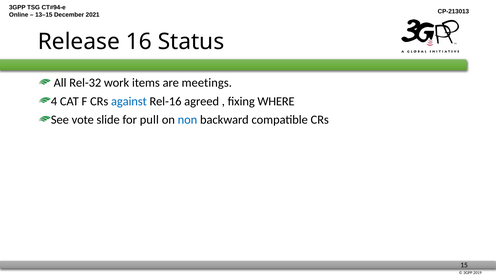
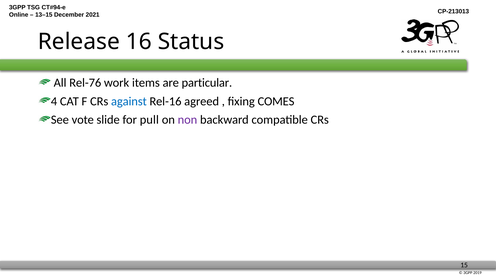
Rel-32: Rel-32 -> Rel-76
meetings: meetings -> particular
WHERE: WHERE -> COMES
non colour: blue -> purple
